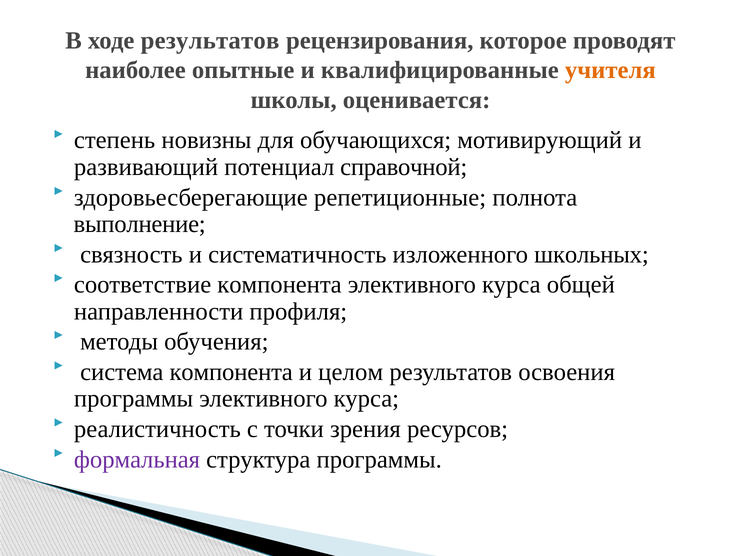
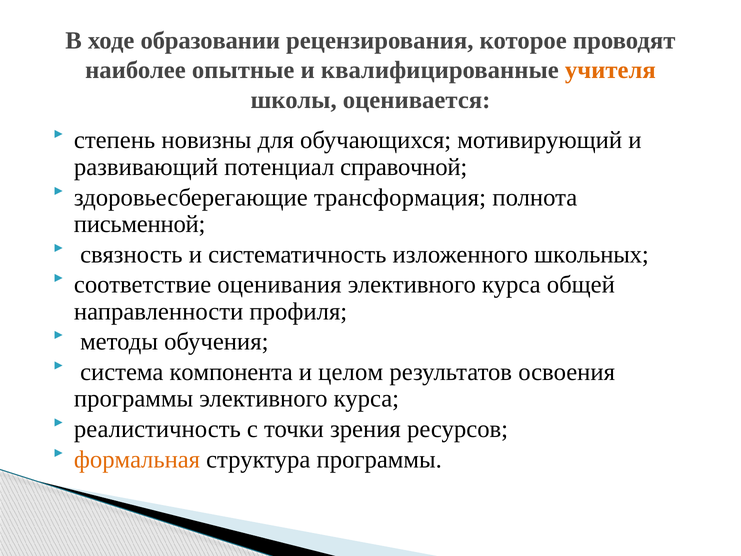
ходе результатов: результатов -> образовании
репетиционные: репетиционные -> трансформация
выполнение: выполнение -> письменной
соответствие компонента: компонента -> оценивания
формальная colour: purple -> orange
